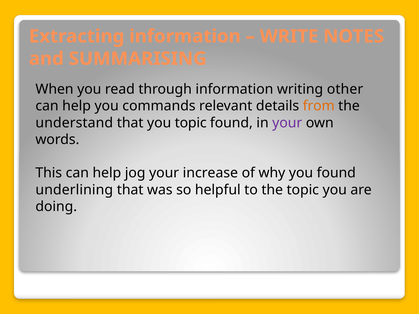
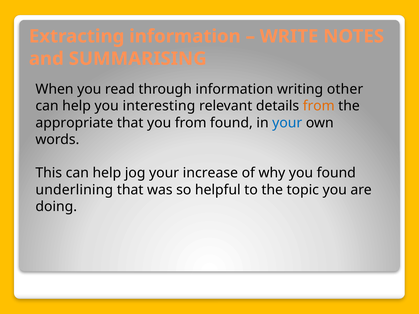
commands: commands -> interesting
understand: understand -> appropriate
you topic: topic -> from
your at (287, 123) colour: purple -> blue
